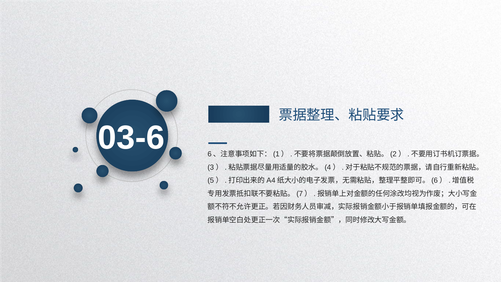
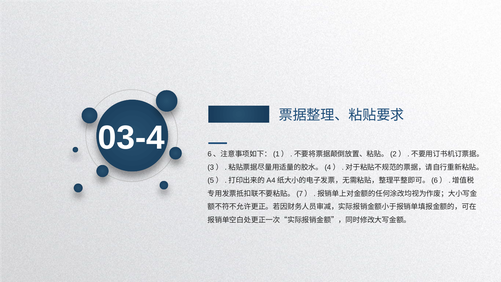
03-6: 03-6 -> 03-4
